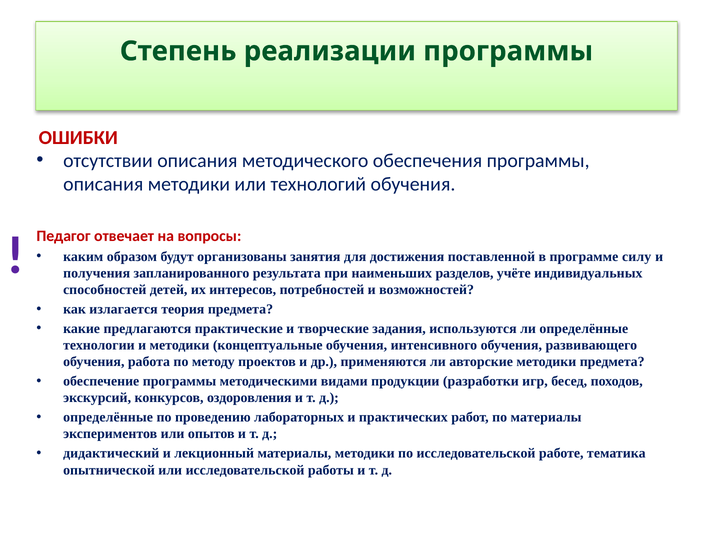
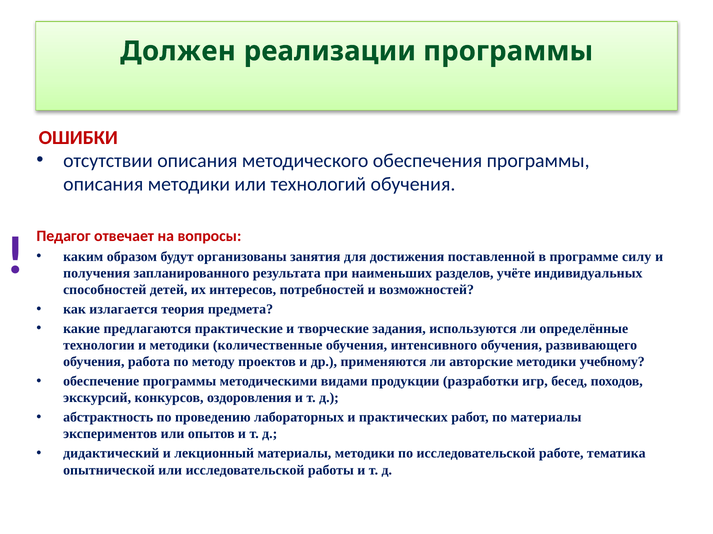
Степень: Степень -> Должен
концептуальные: концептуальные -> количественные
методики предмета: предмета -> учебному
определённые at (108, 418): определённые -> абстрактность
